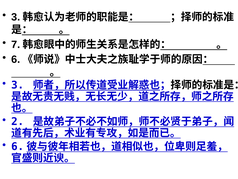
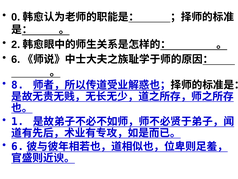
3 at (16, 17): 3 -> 0
7: 7 -> 2
3 at (18, 85): 3 -> 8
2: 2 -> 1
